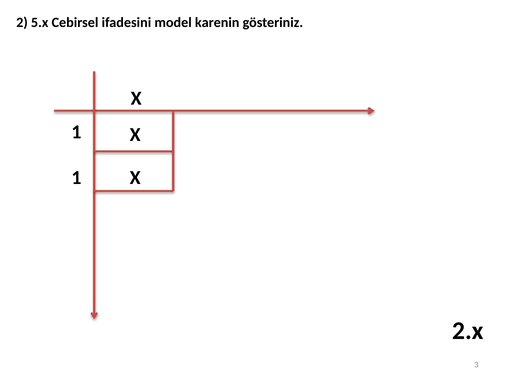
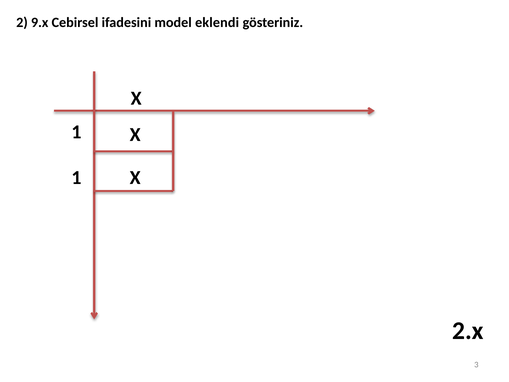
5.x: 5.x -> 9.x
karenin: karenin -> eklendi
